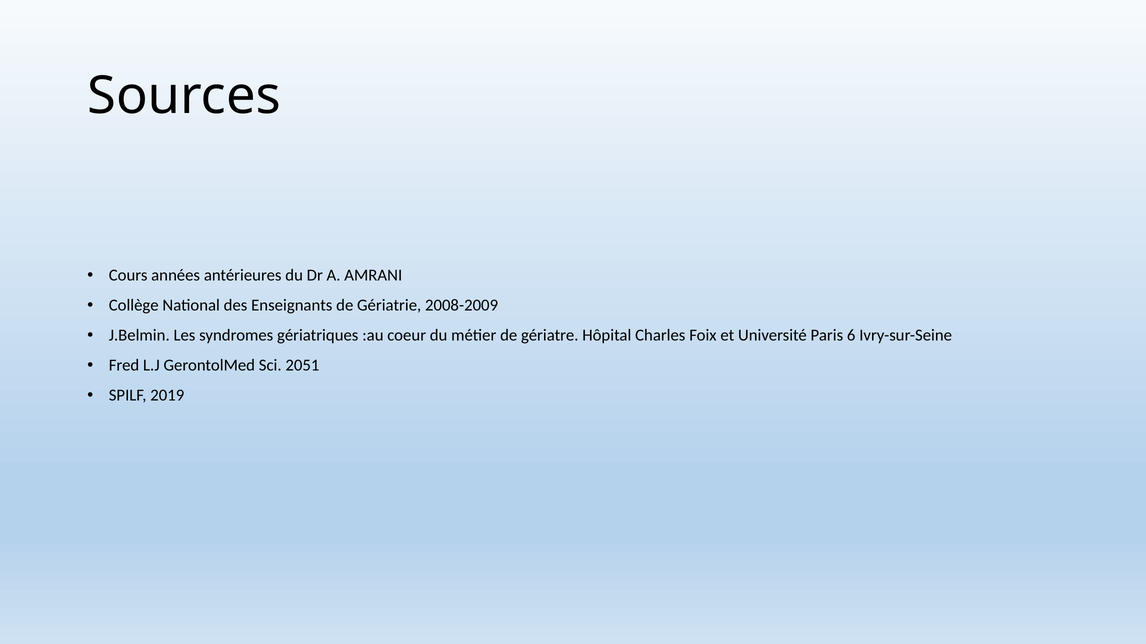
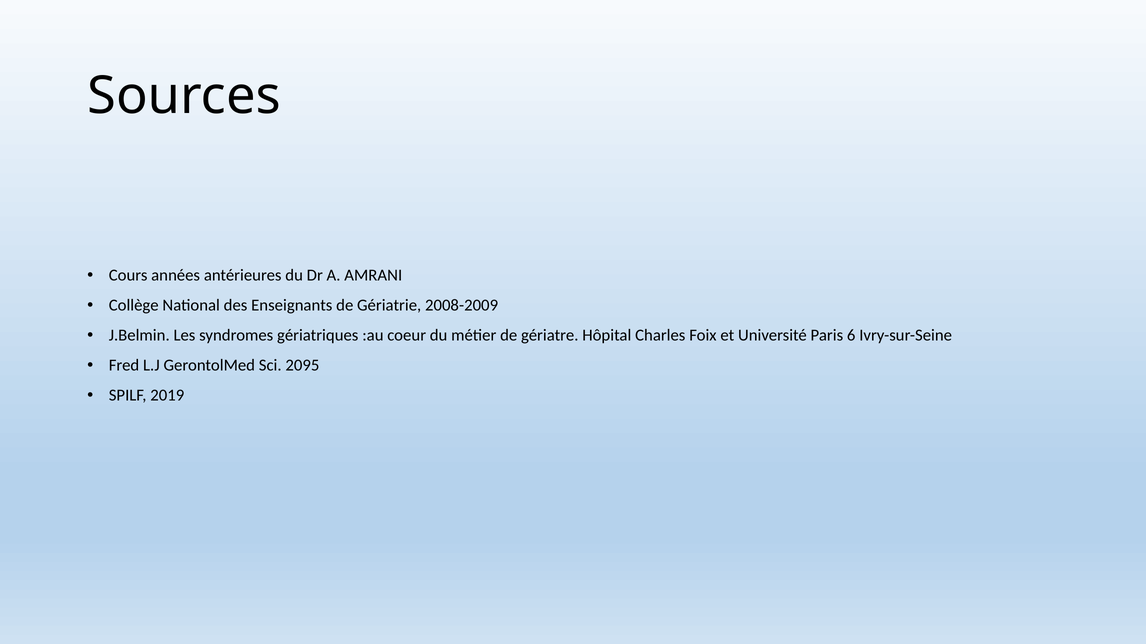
2051: 2051 -> 2095
